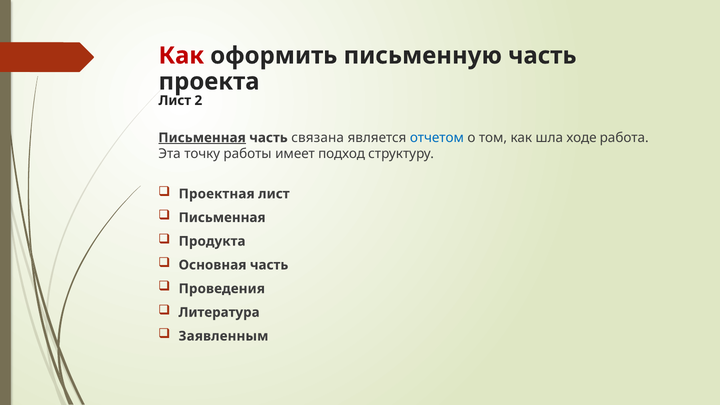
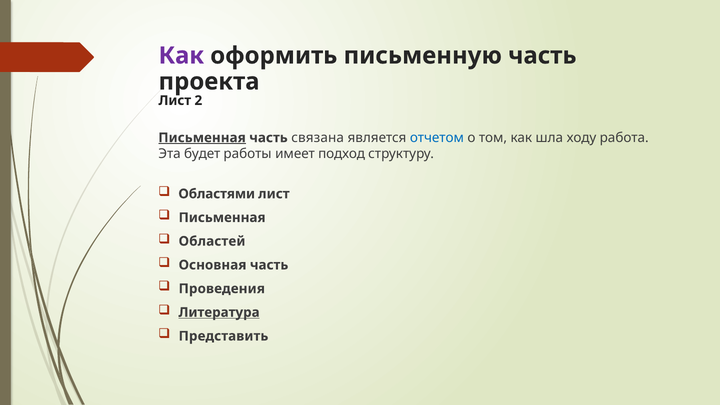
Как at (181, 56) colour: red -> purple
ходе: ходе -> ходу
точку: точку -> будет
Проектная: Проектная -> Областями
Продукта: Продукта -> Областей
Литература underline: none -> present
Заявленным: Заявленным -> Представить
